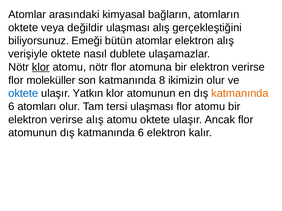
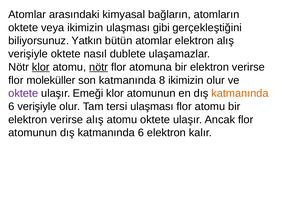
veya değildir: değildir -> ikimizin
ulaşması alış: alış -> gibi
Emeği: Emeği -> Yatkın
nötr at (99, 67) underline: none -> present
oktete at (23, 94) colour: blue -> purple
Yatkın: Yatkın -> Emeği
6 atomları: atomları -> verişiyle
